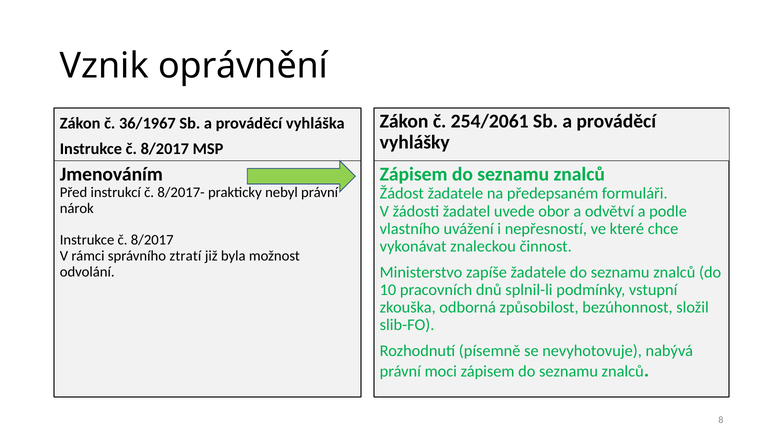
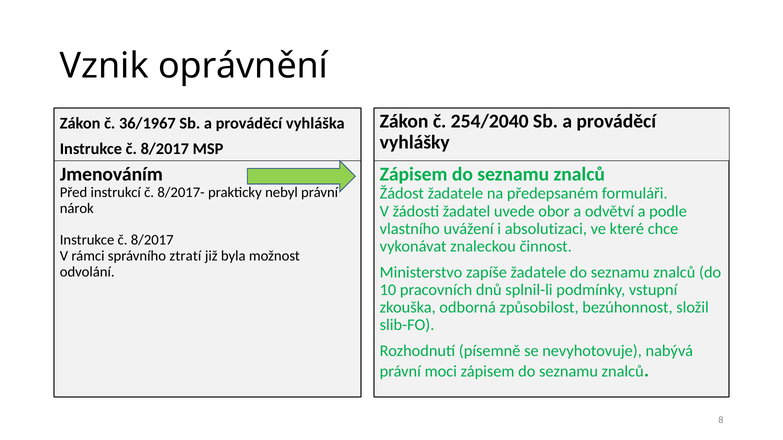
254/2061: 254/2061 -> 254/2040
nepřesností: nepřesností -> absolutizaci
